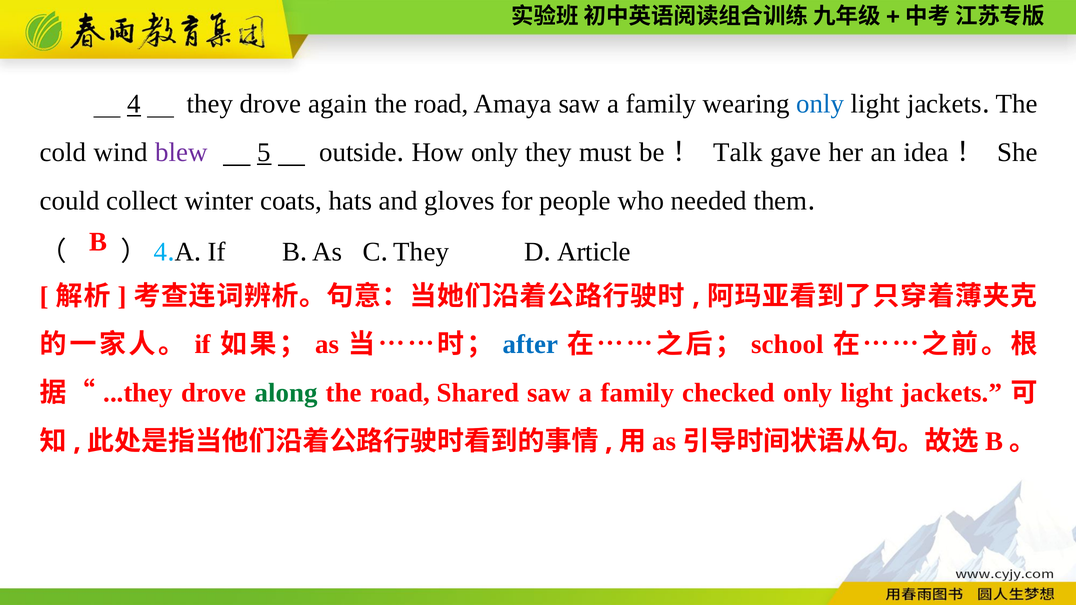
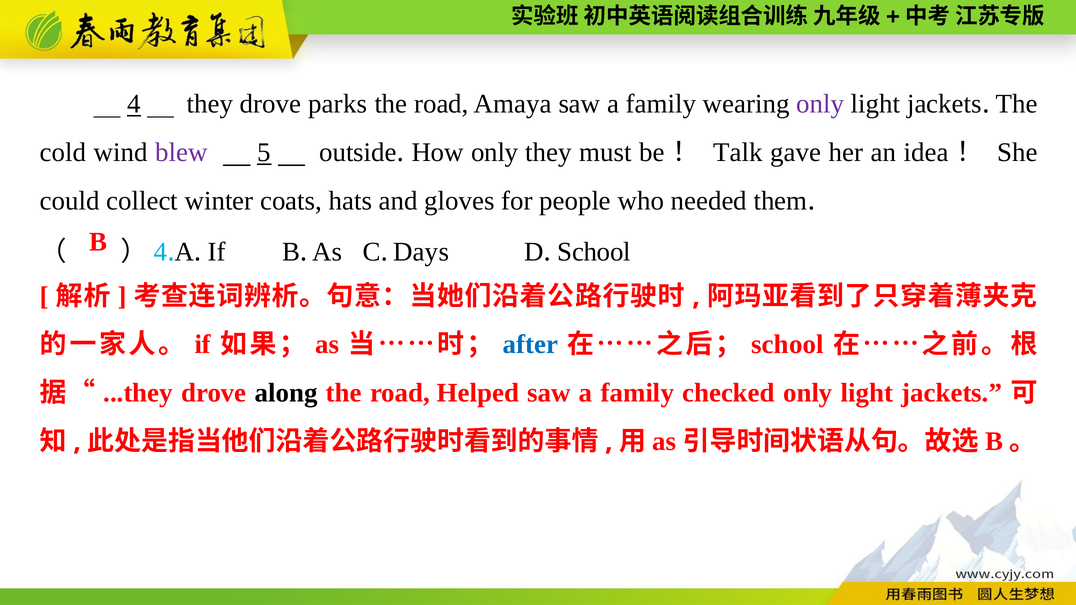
again: again -> parks
only at (820, 104) colour: blue -> purple
They at (421, 252): They -> Days
Article at (594, 252): Article -> School
along colour: green -> black
Shared: Shared -> Helped
